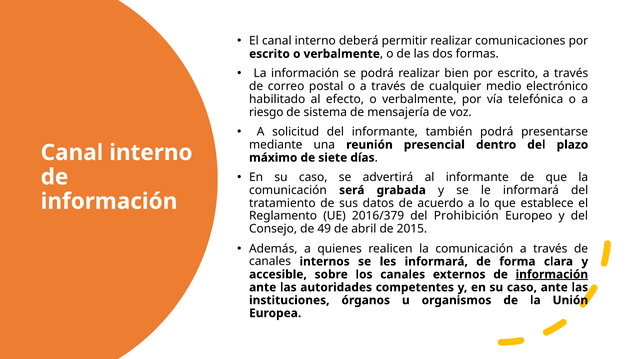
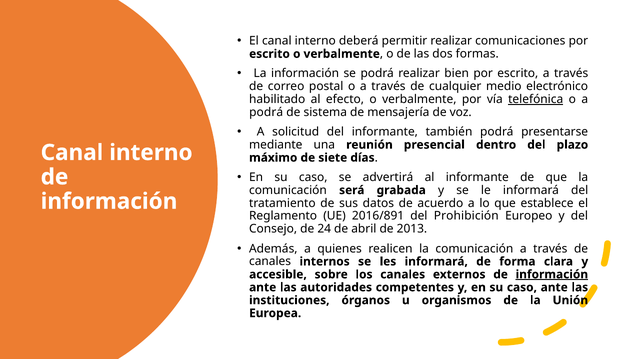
telefónica underline: none -> present
riesgo at (266, 112): riesgo -> podrá
2016/379: 2016/379 -> 2016/891
49: 49 -> 24
2015: 2015 -> 2013
